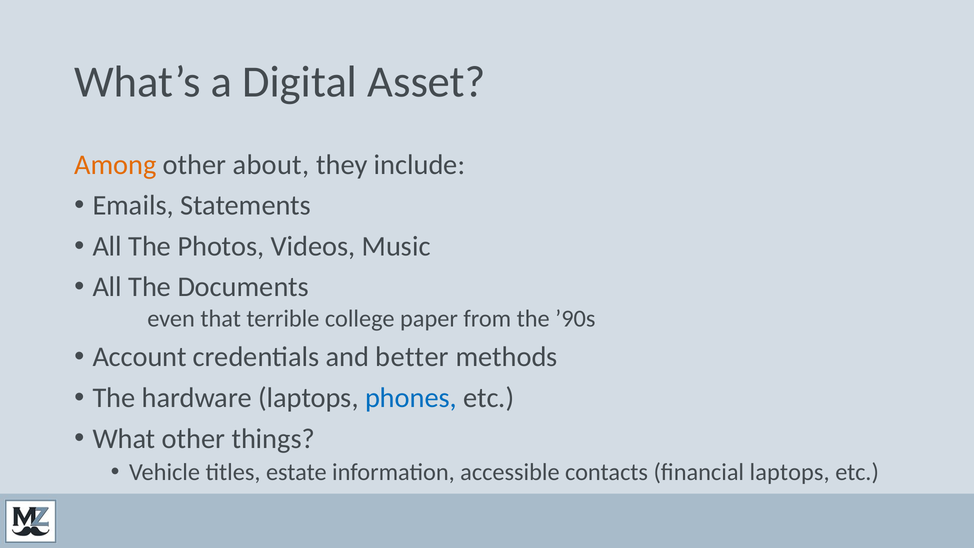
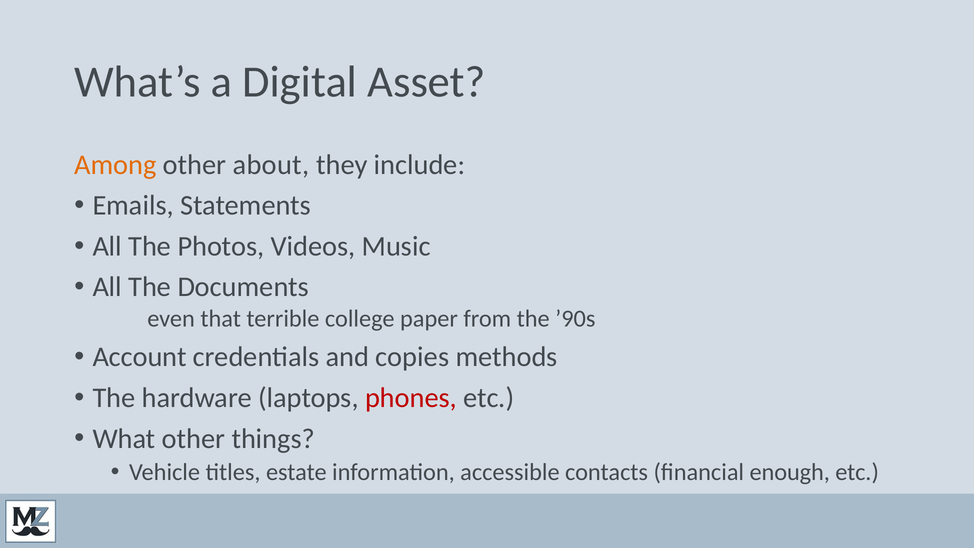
better: better -> copies
phones colour: blue -> red
financial laptops: laptops -> enough
